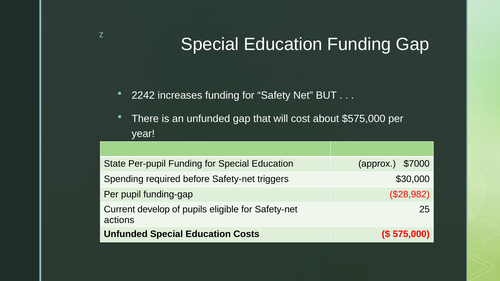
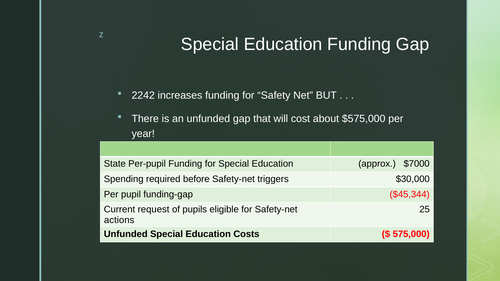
$28,982: $28,982 -> $45,344
develop: develop -> request
